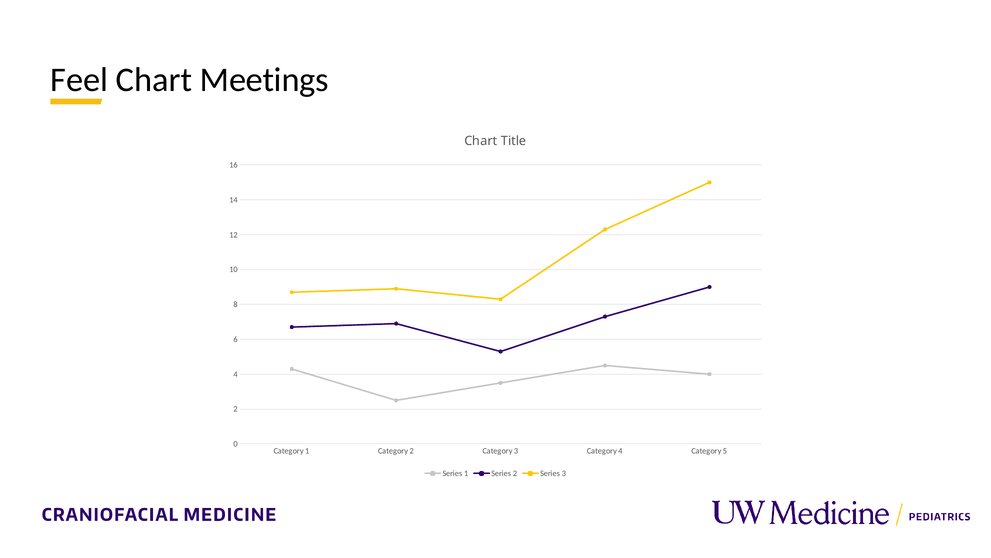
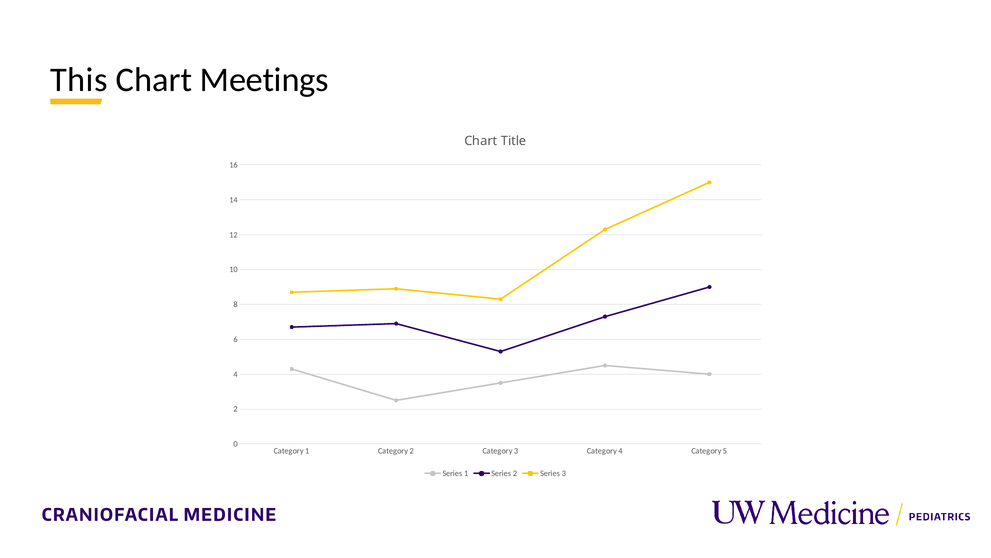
Feel: Feel -> This
